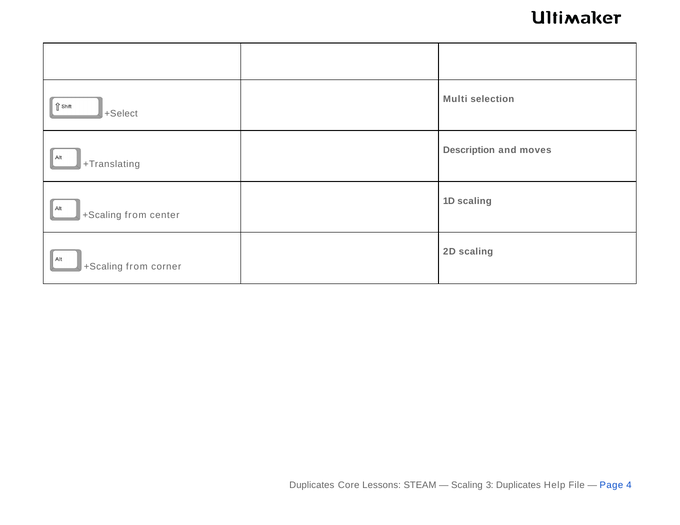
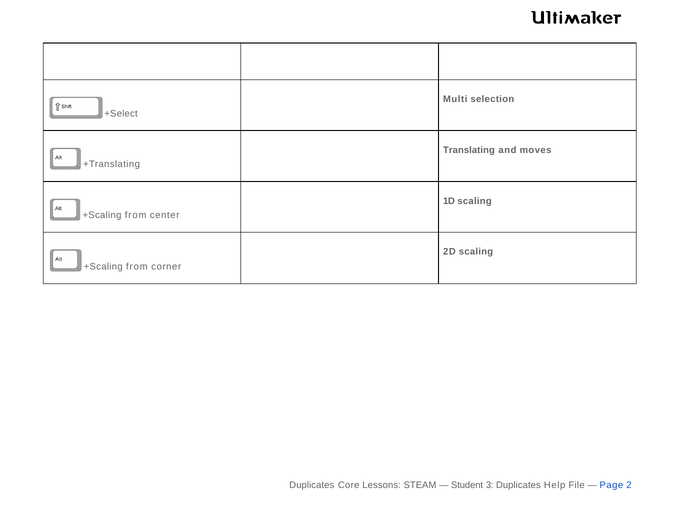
Description: Description -> Translating
Scaling at (467, 486): Scaling -> Student
4: 4 -> 2
